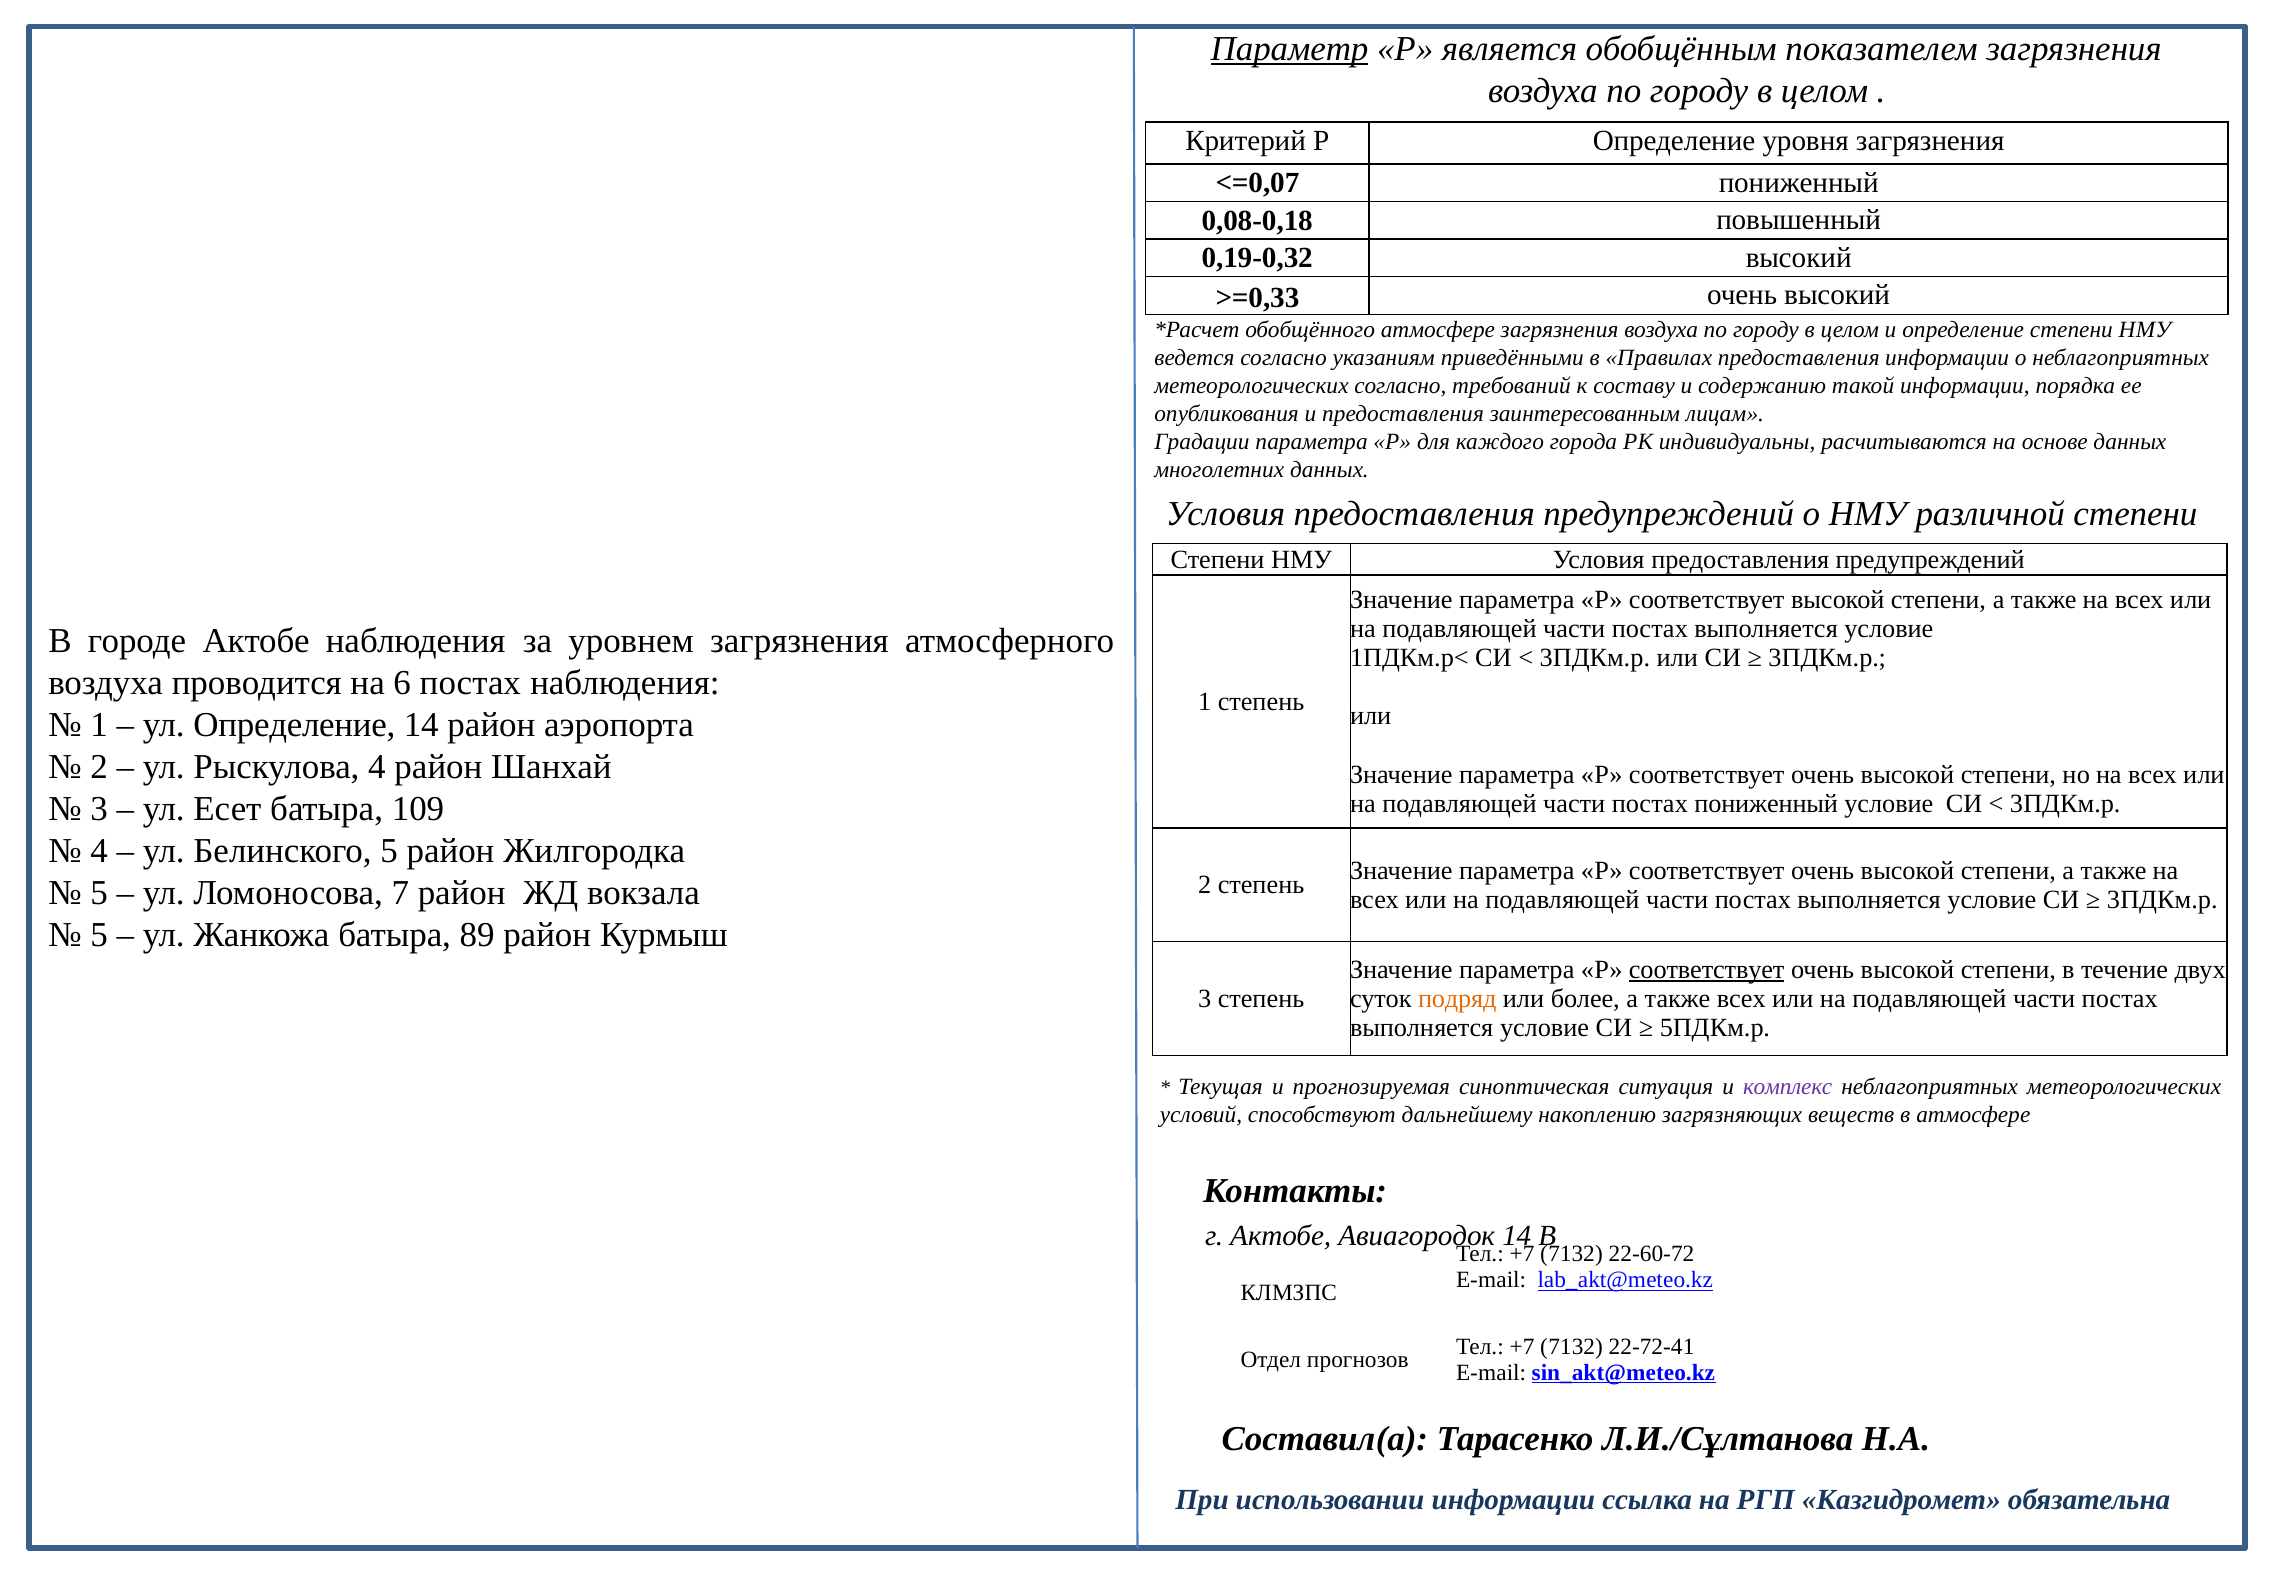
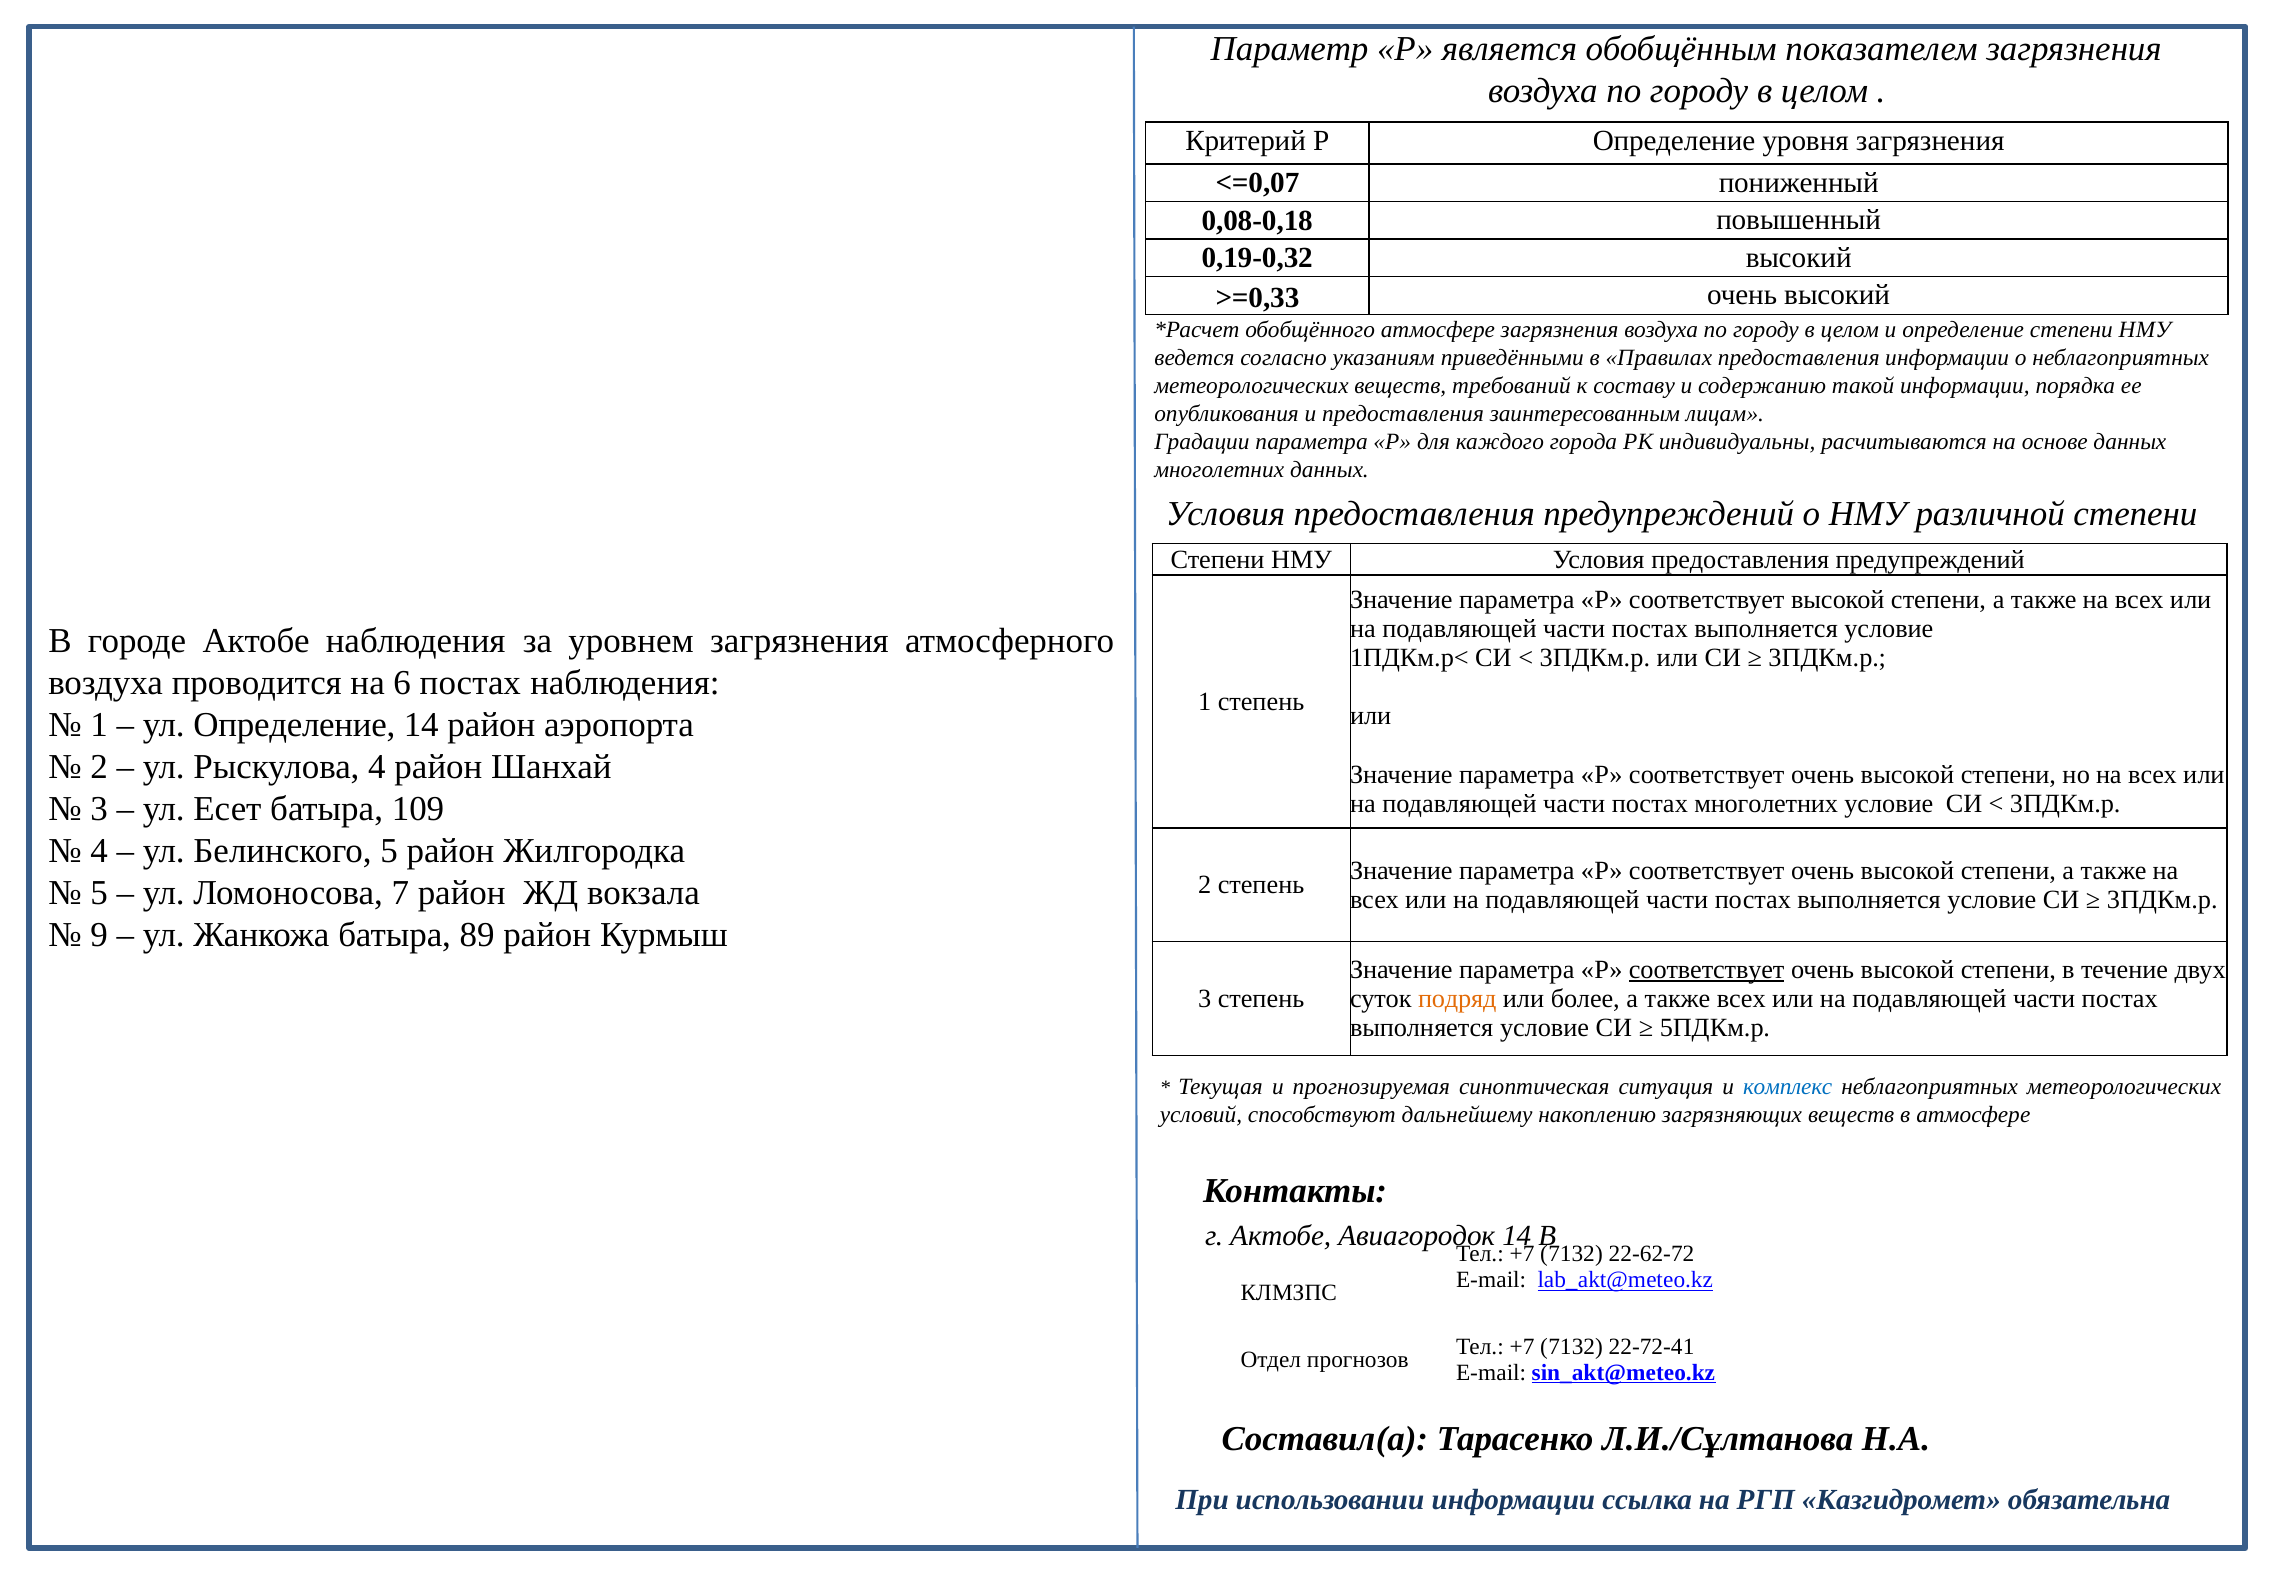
Параметр underline: present -> none
метеорологических согласно: согласно -> веществ
постах пониженный: пониженный -> многолетних
5 at (99, 935): 5 -> 9
комплекс colour: purple -> blue
22-60-72: 22-60-72 -> 22-62-72
